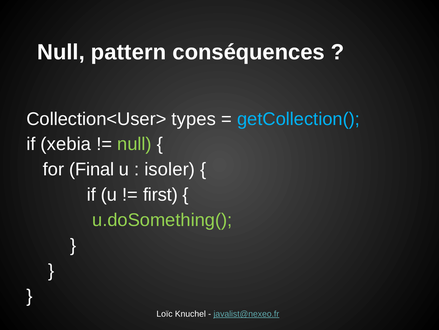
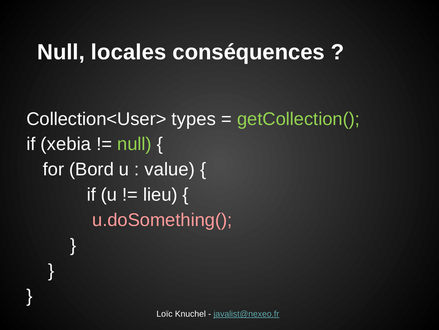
pattern: pattern -> locales
getCollection( colour: light blue -> light green
Final: Final -> Bord
isoler: isoler -> value
first: first -> lieu
u.doSomething( colour: light green -> pink
